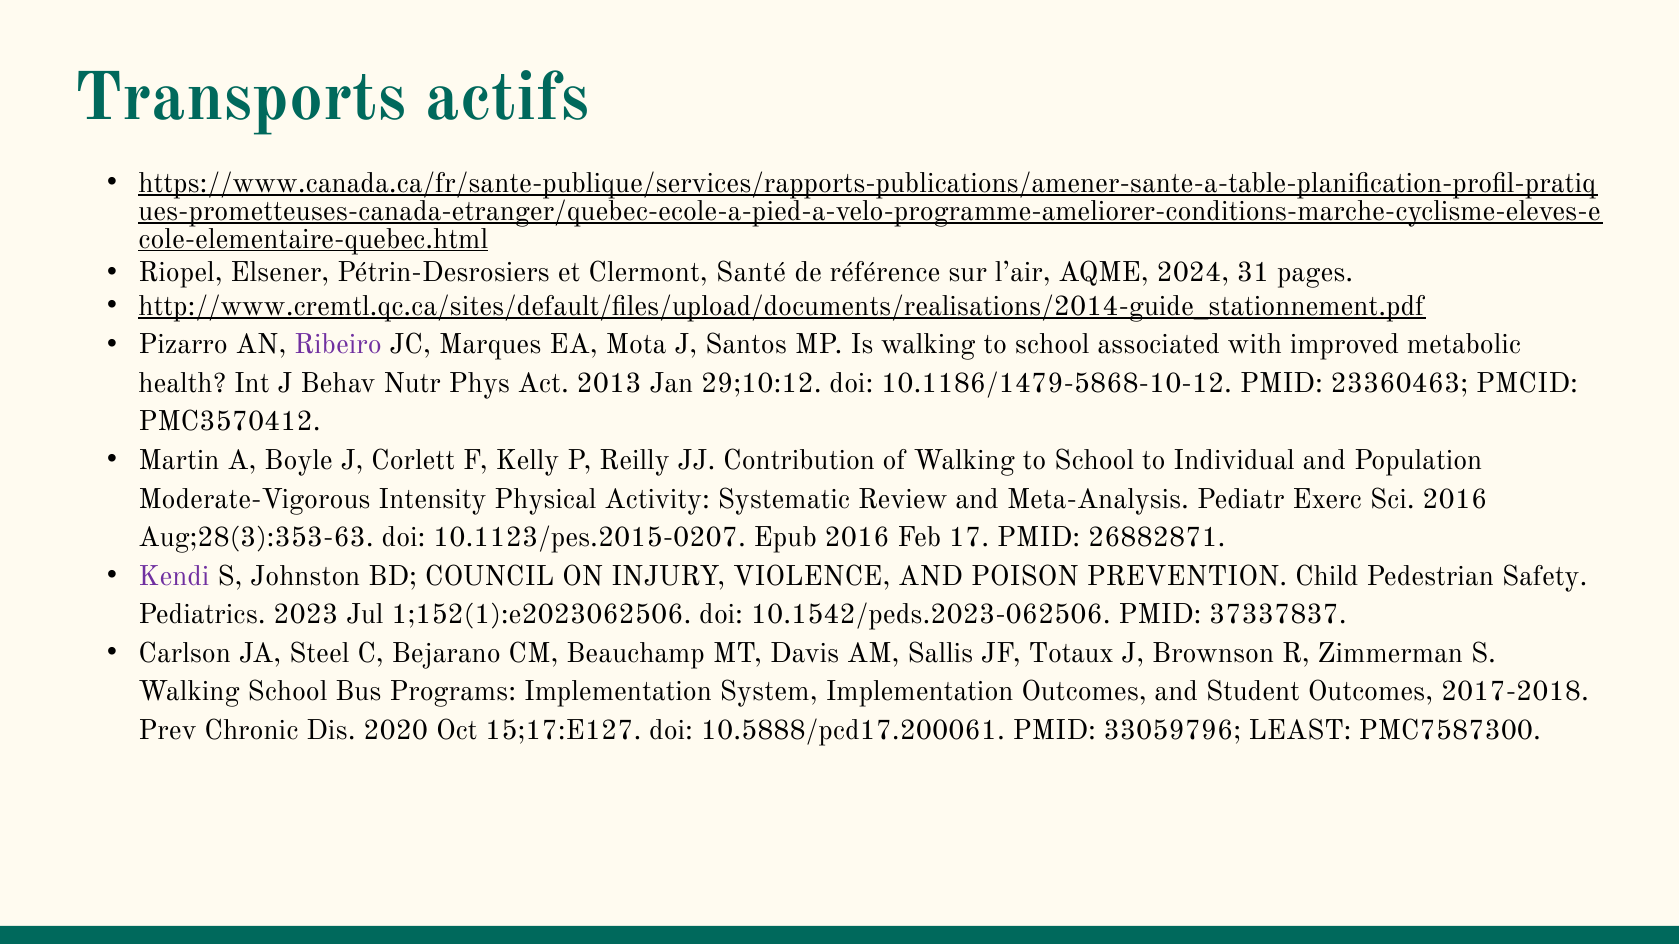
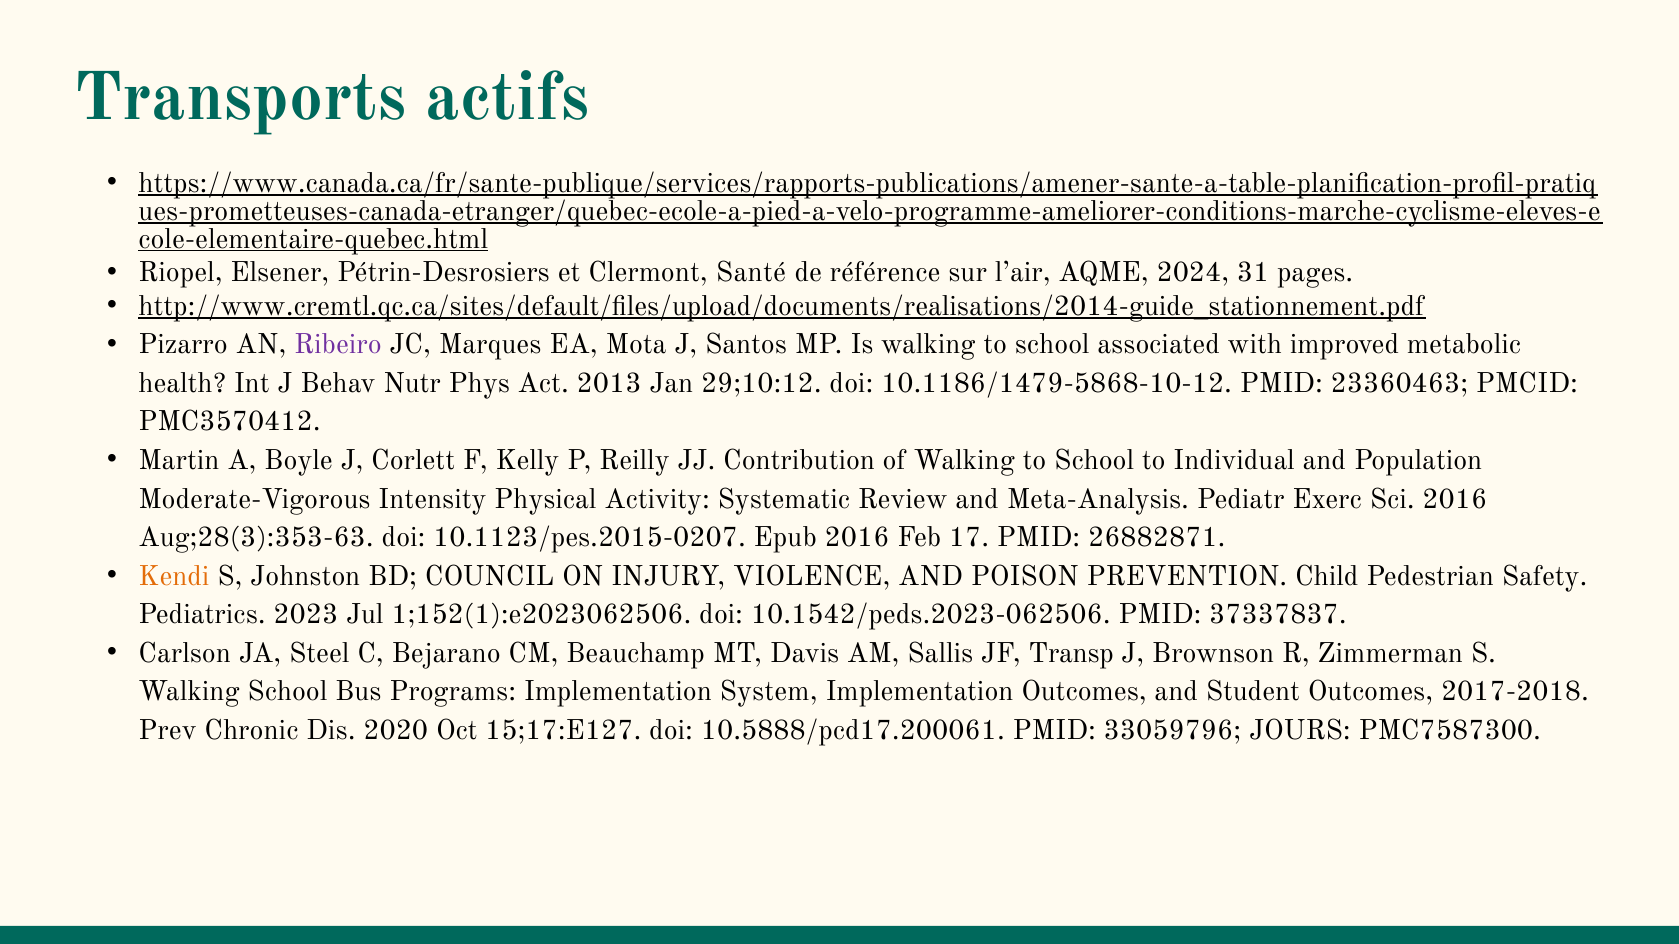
Kendi colour: purple -> orange
Totaux: Totaux -> Transp
LEAST: LEAST -> JOURS
